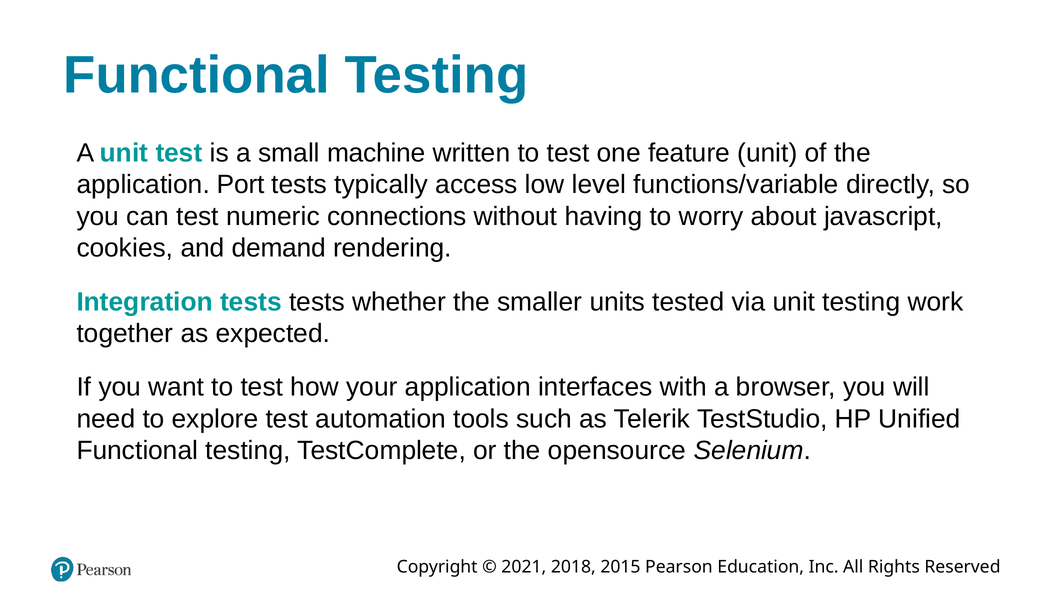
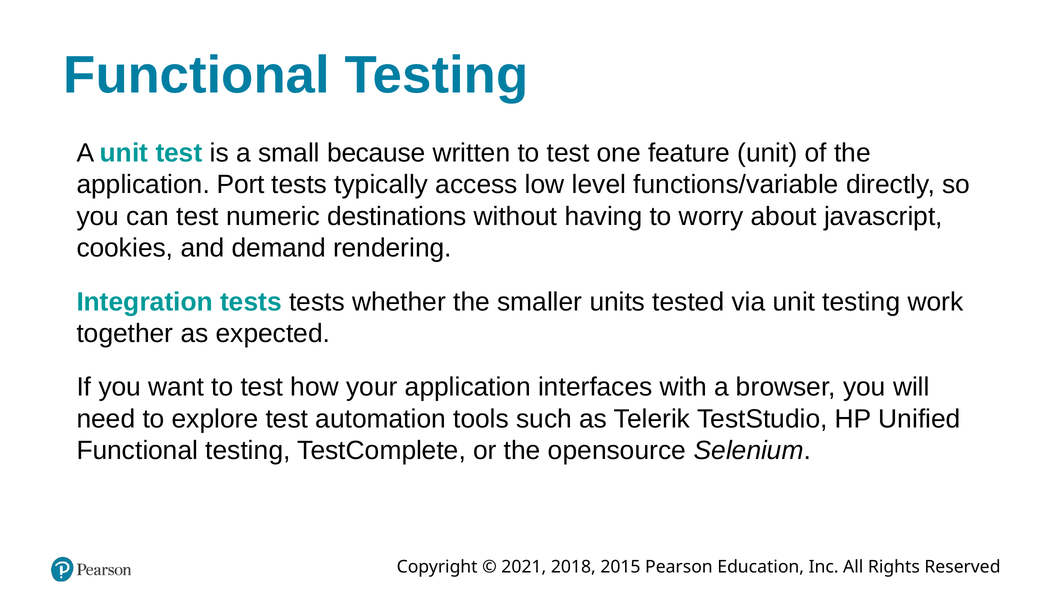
machine: machine -> because
connections: connections -> destinations
